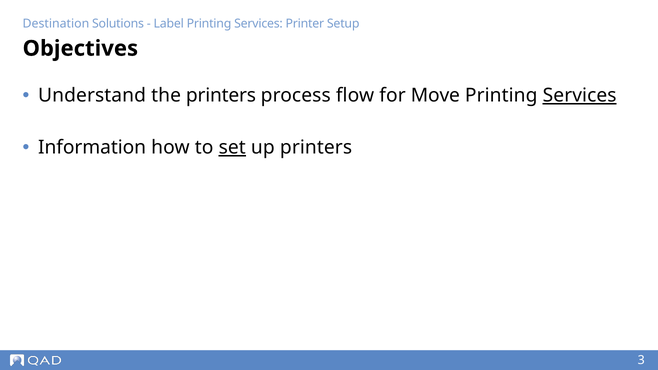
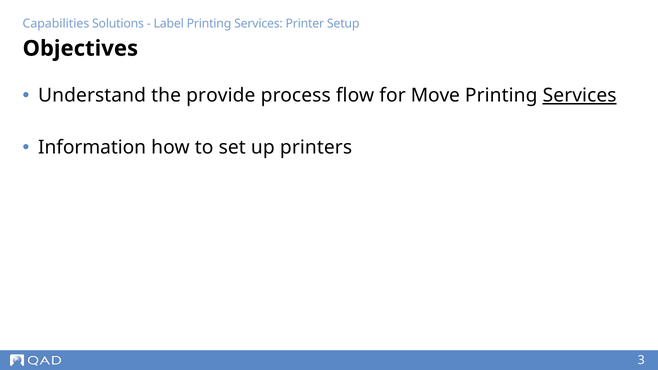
Destination: Destination -> Capabilities
the printers: printers -> provide
set underline: present -> none
